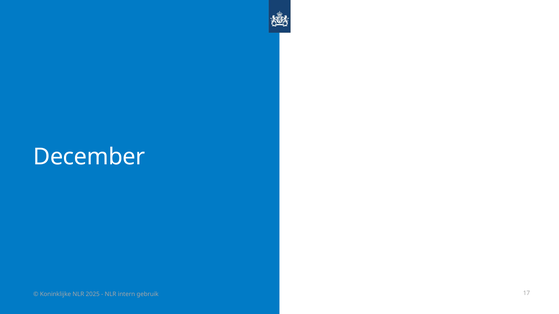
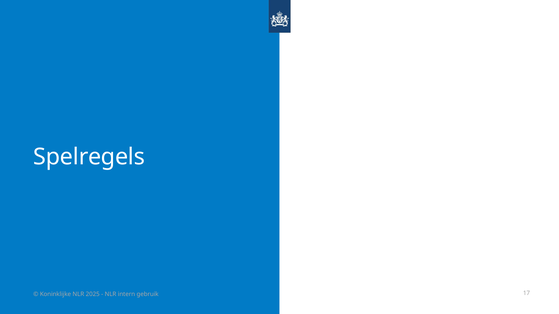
December: December -> Spelregels
